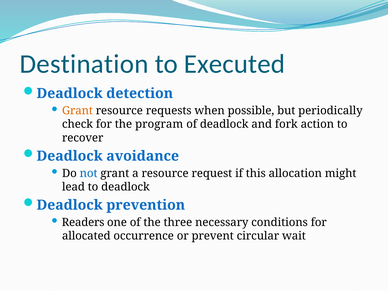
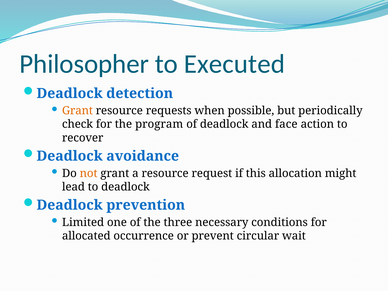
Destination: Destination -> Philosopher
fork: fork -> face
not colour: blue -> orange
Readers: Readers -> Limited
